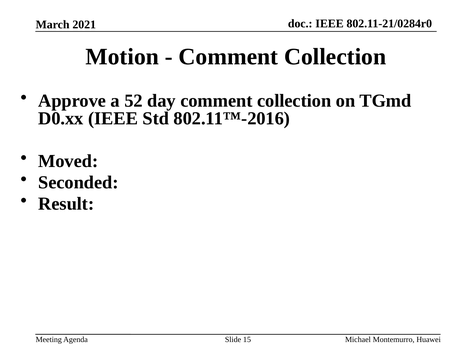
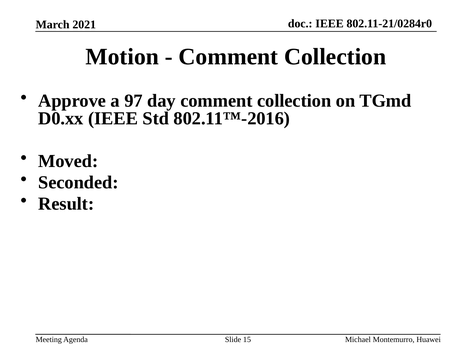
52: 52 -> 97
